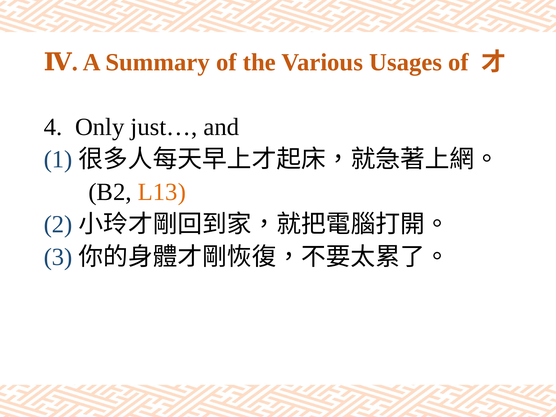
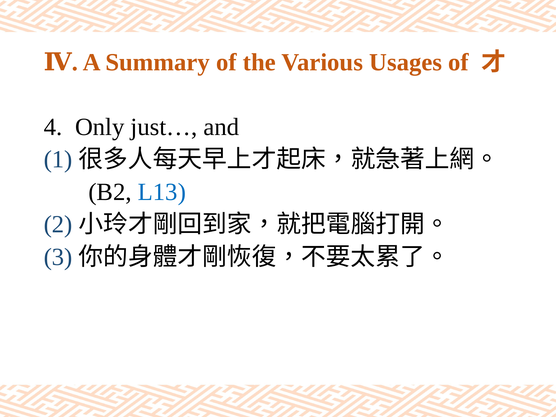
L13 colour: orange -> blue
